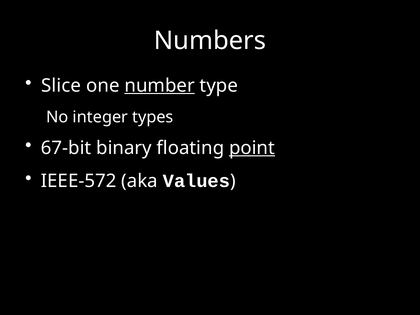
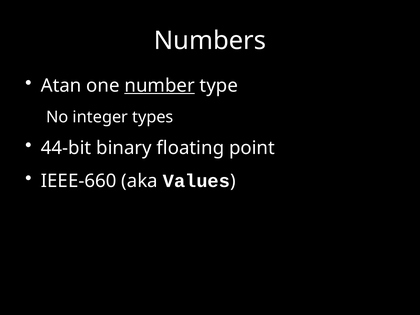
Slice: Slice -> Atan
67-bit: 67-bit -> 44-bit
point underline: present -> none
IEEE-572: IEEE-572 -> IEEE-660
